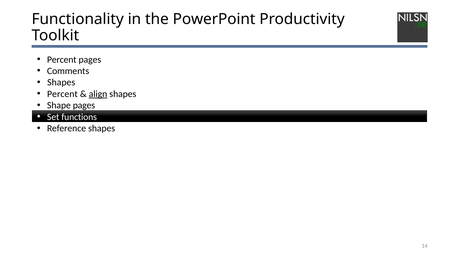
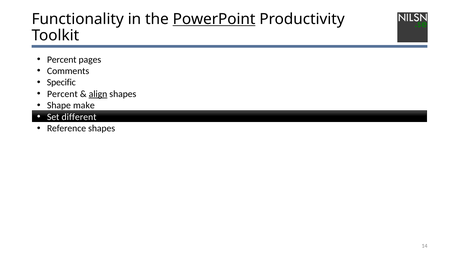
PowerPoint underline: none -> present
Shapes at (61, 83): Shapes -> Specific
Shape pages: pages -> make
functions: functions -> different
